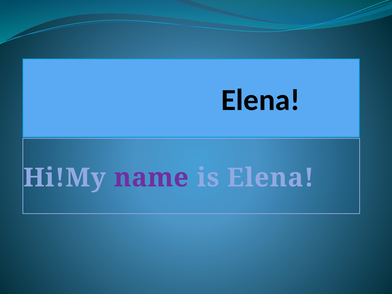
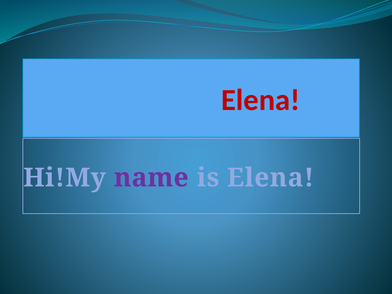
Elena at (261, 100) colour: black -> red
